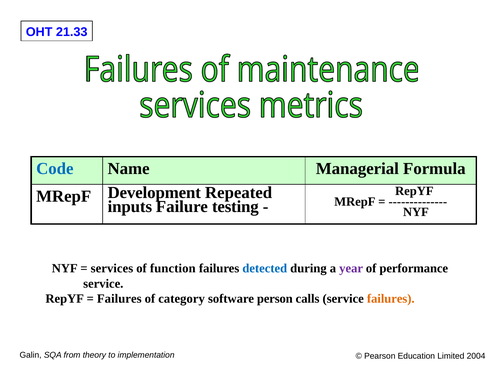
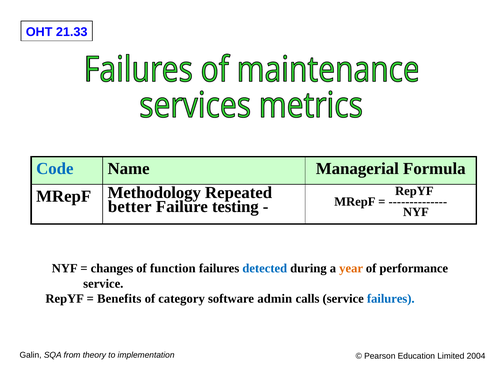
Development: Development -> Methodology
inputs: inputs -> better
services: services -> changes
year colour: purple -> orange
Failures at (119, 299): Failures -> Benefits
person: person -> admin
failures at (391, 299) colour: orange -> blue
